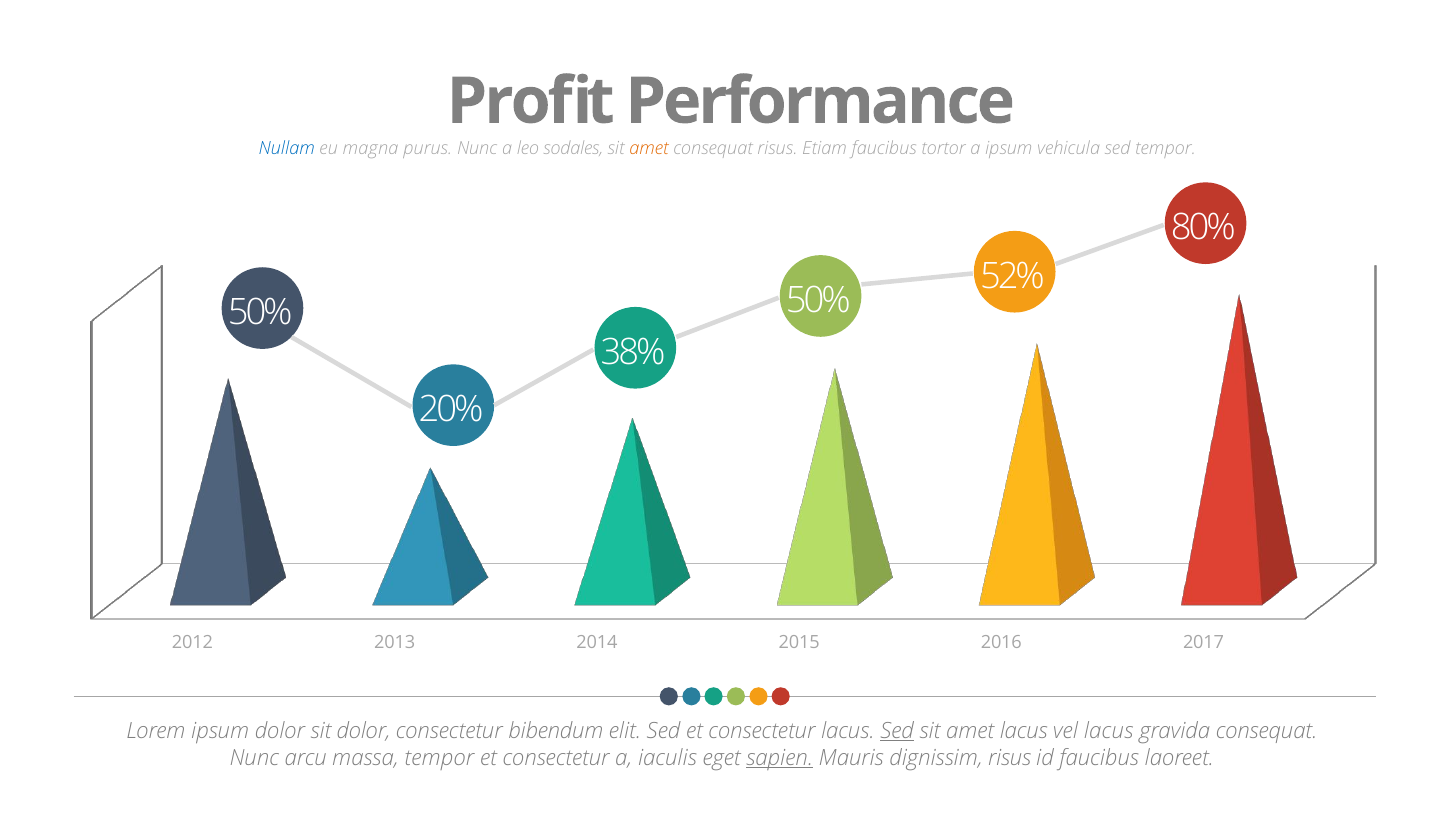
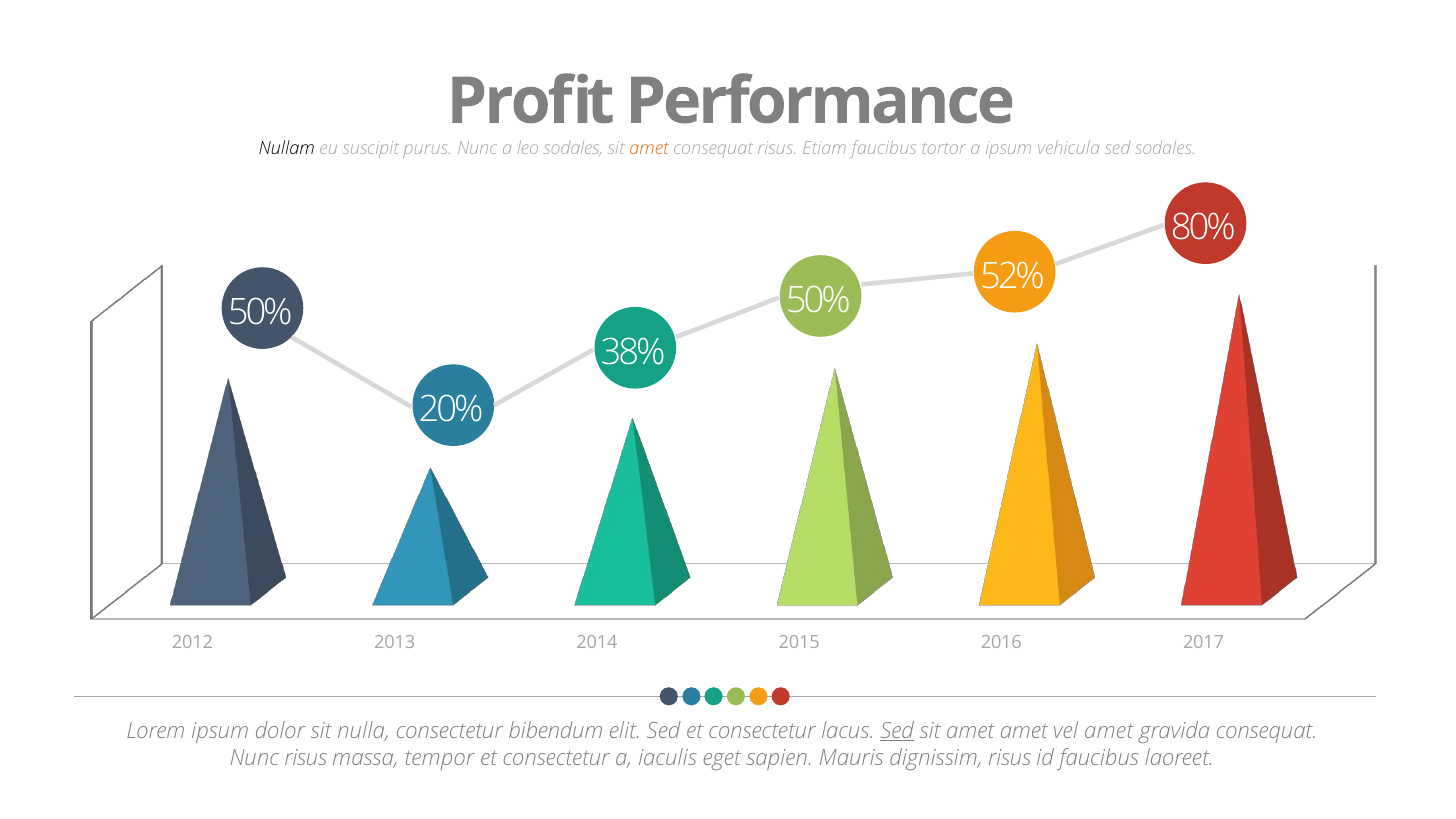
Nullam colour: blue -> black
magna: magna -> suscipit
sed tempor: tempor -> sodales
sit dolor: dolor -> nulla
amet lacus: lacus -> amet
vel lacus: lacus -> amet
Nunc arcu: arcu -> risus
sapien underline: present -> none
